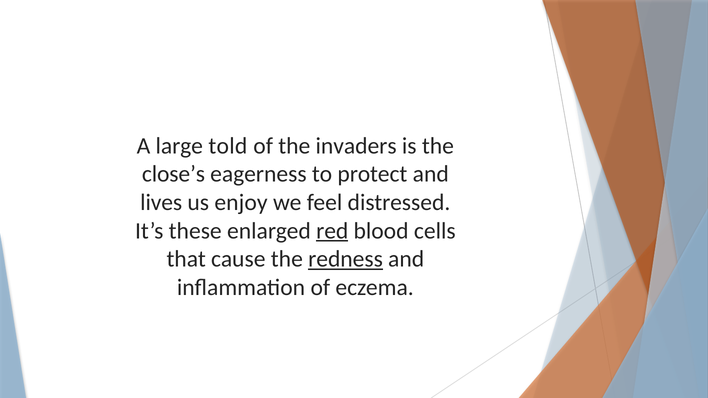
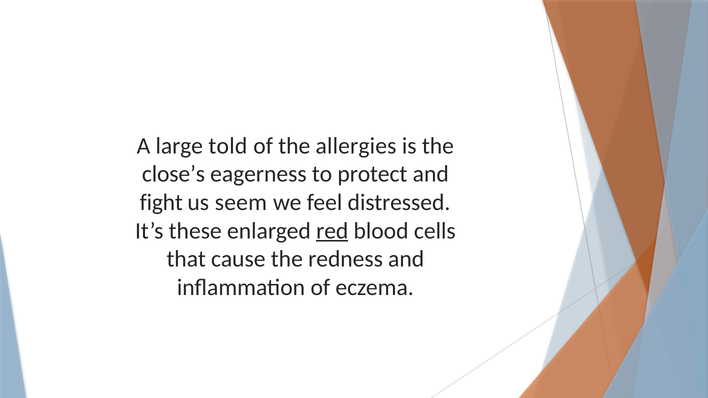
invaders: invaders -> allergies
lives: lives -> fight
enjoy: enjoy -> seem
redness underline: present -> none
